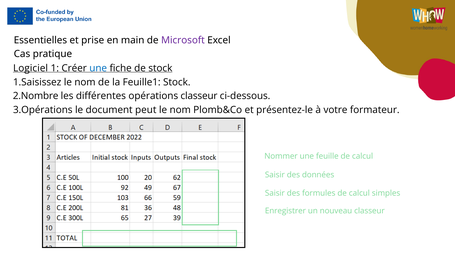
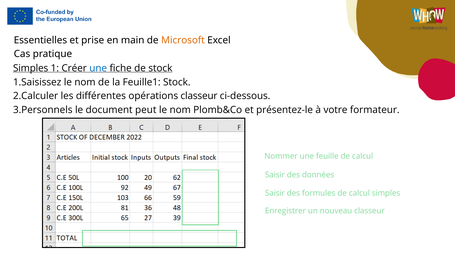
Microsoft colour: purple -> orange
Logiciel at (31, 68): Logiciel -> Simples
2.Nombre: 2.Nombre -> 2.Calculer
3.Opérations: 3.Opérations -> 3.Personnels
